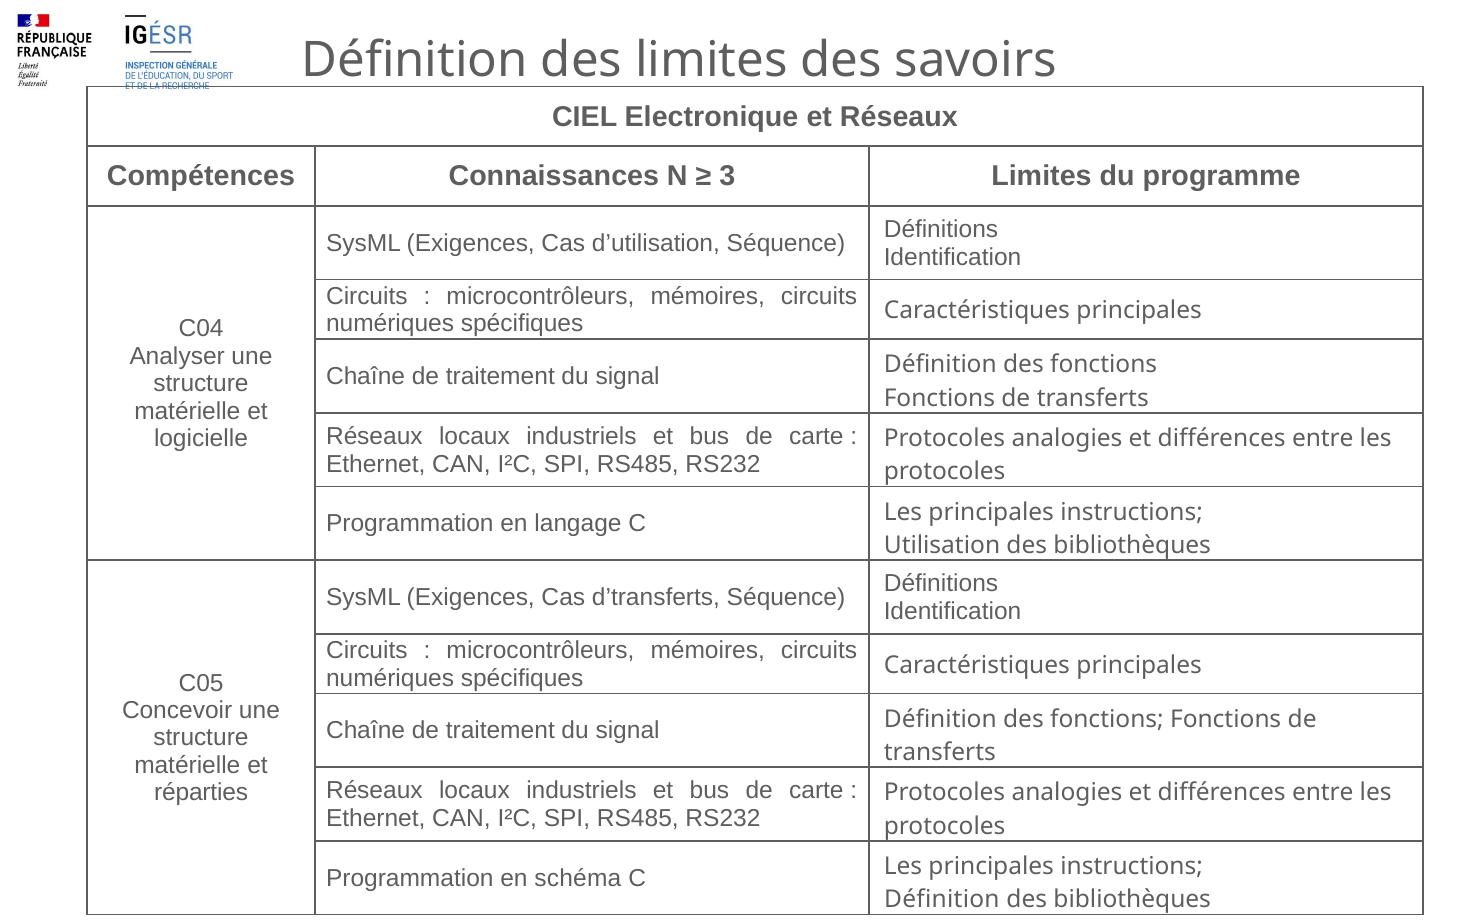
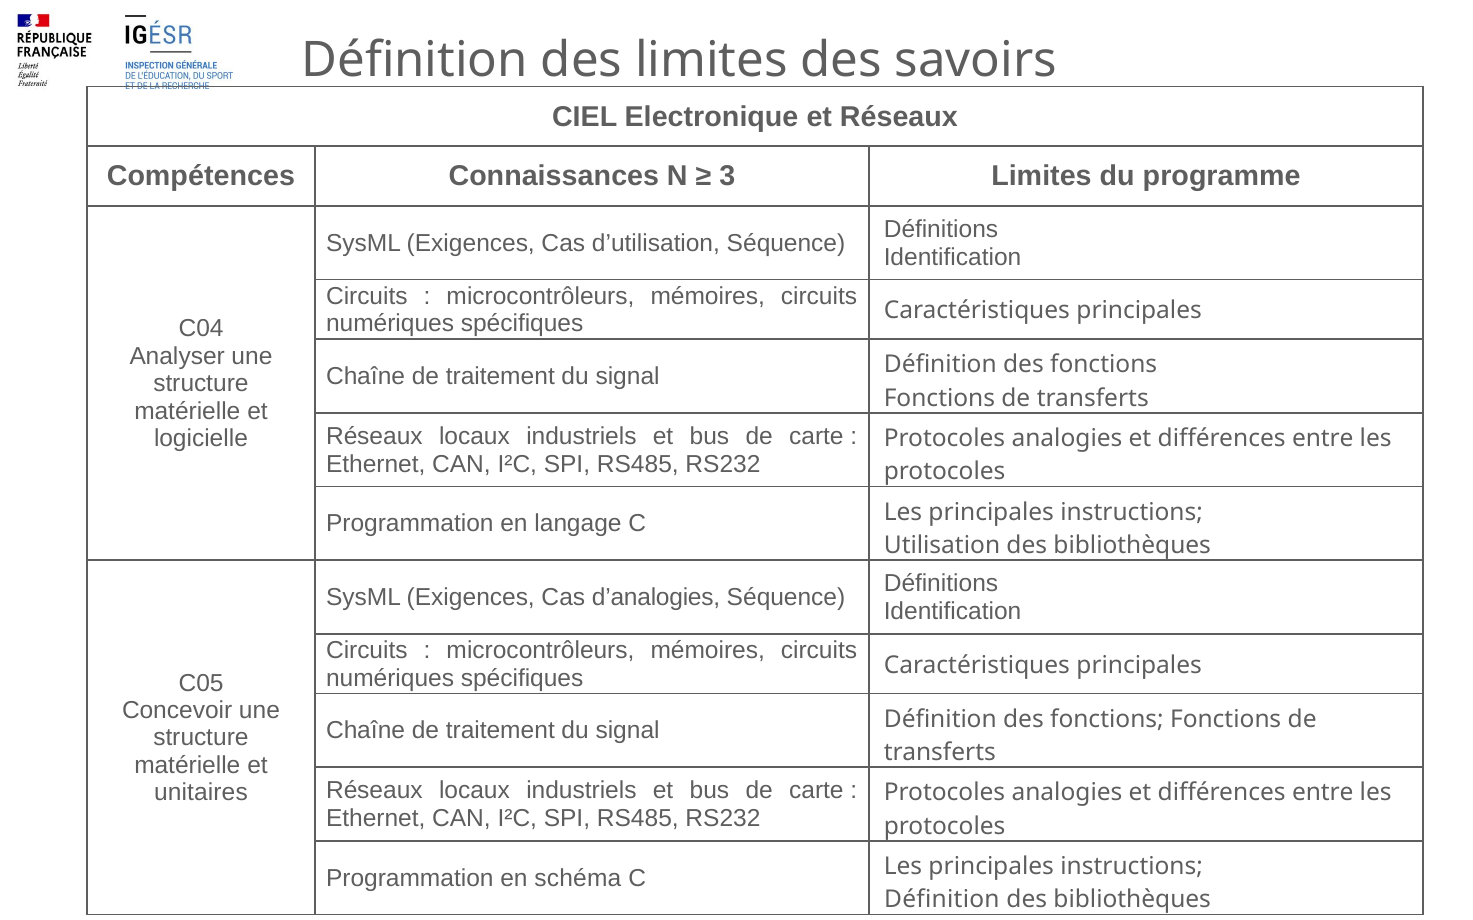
d’transferts: d’transferts -> d’analogies
réparties: réparties -> unitaires
